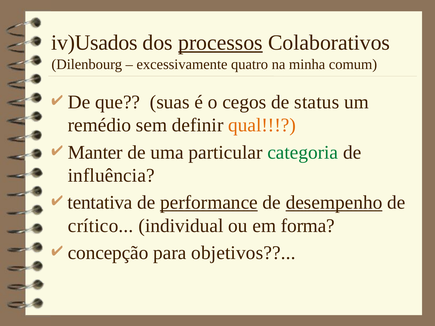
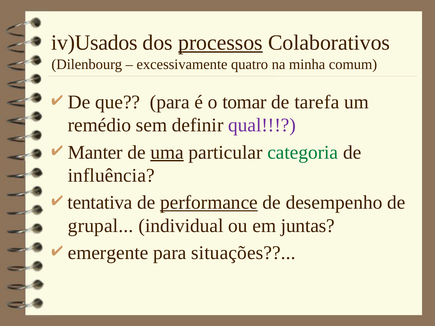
que suas: suas -> para
cegos: cegos -> tomar
status: status -> tarefa
qual colour: orange -> purple
uma underline: none -> present
desempenho underline: present -> none
crítico: crítico -> grupal
forma: forma -> juntas
concepção: concepção -> emergente
objetivos: objetivos -> situações
